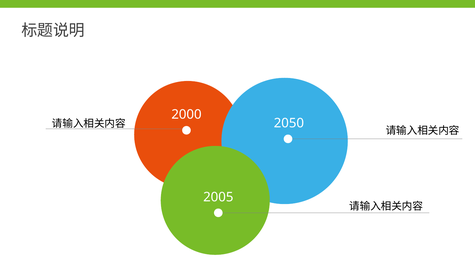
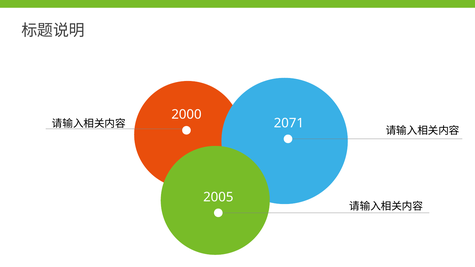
2050: 2050 -> 2071
